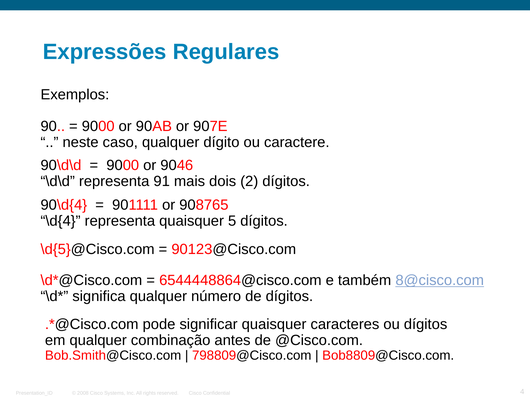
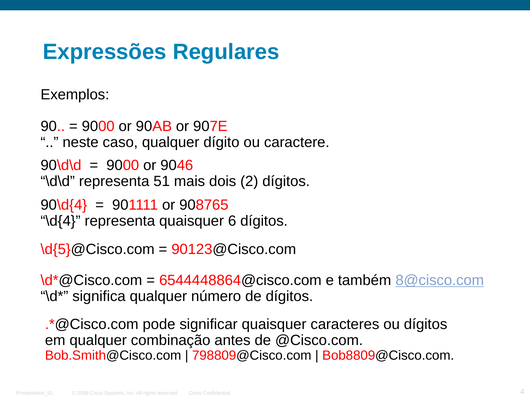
91: 91 -> 51
5: 5 -> 6
